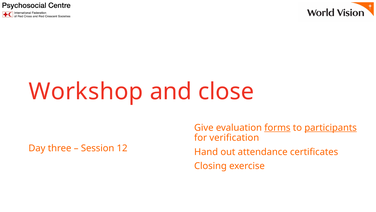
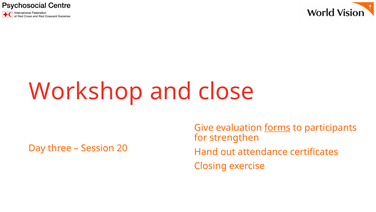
participants underline: present -> none
verification: verification -> strengthen
12: 12 -> 20
